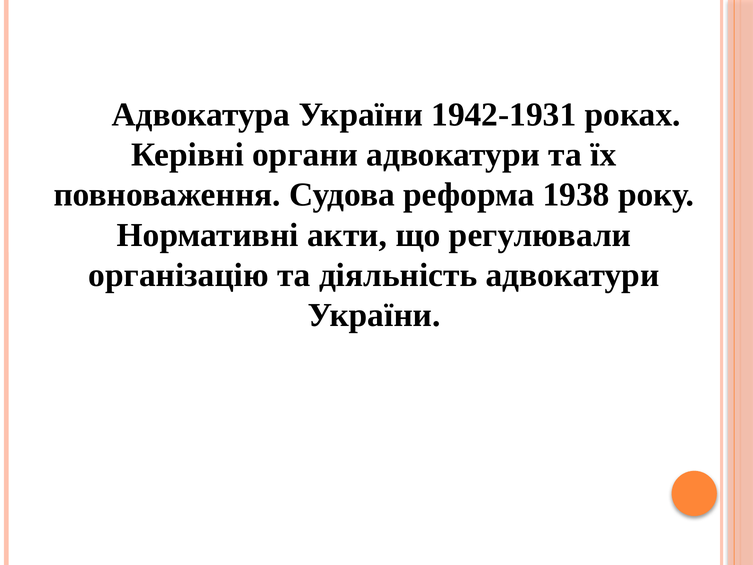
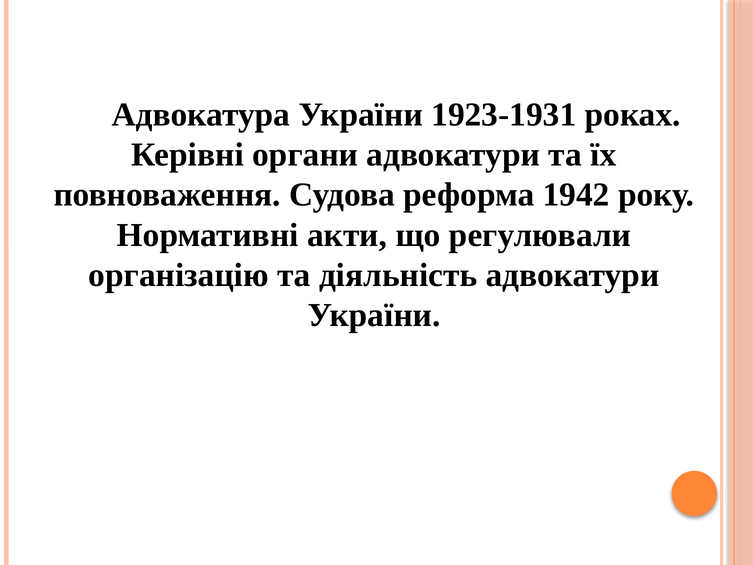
1942-1931: 1942-1931 -> 1923-1931
1938: 1938 -> 1942
